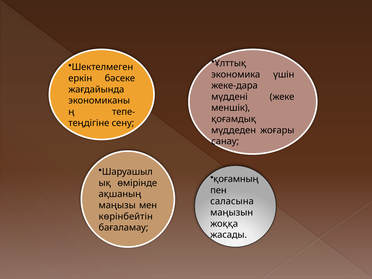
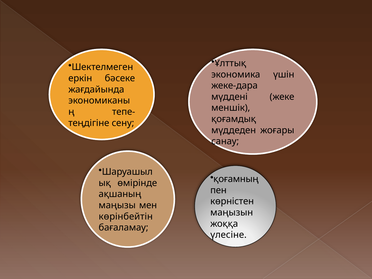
саласына: саласына -> көрністен
жасады: жасады -> үлесіне
